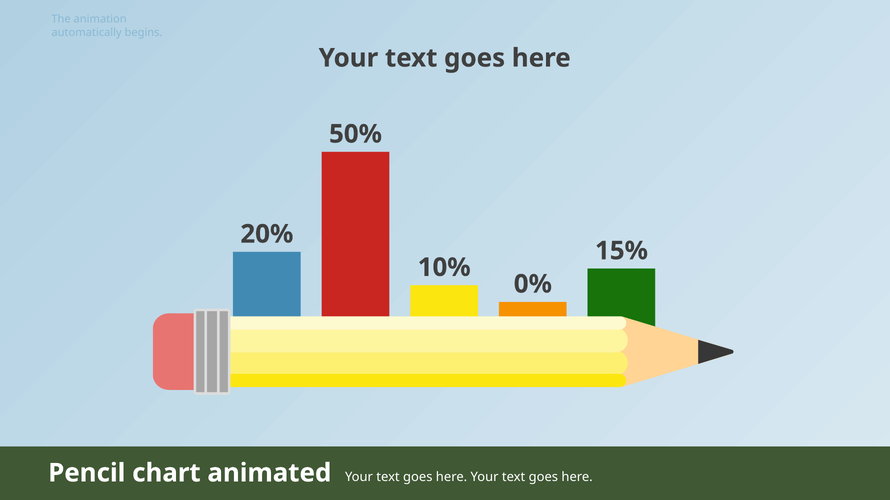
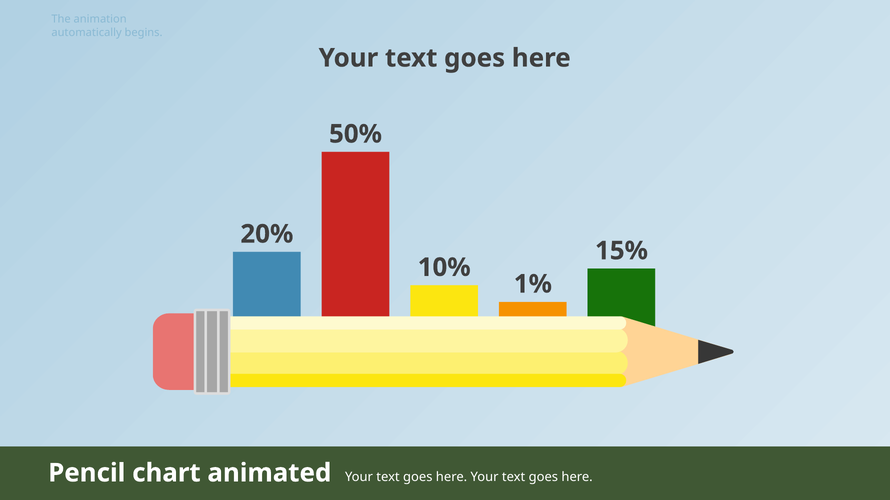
0%: 0% -> 1%
